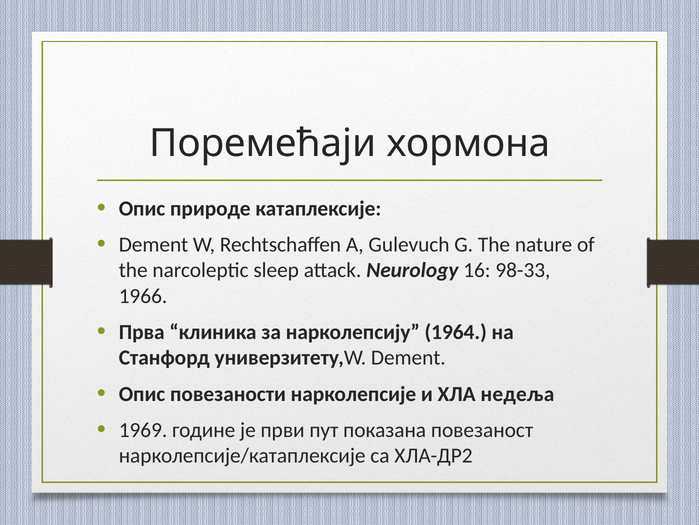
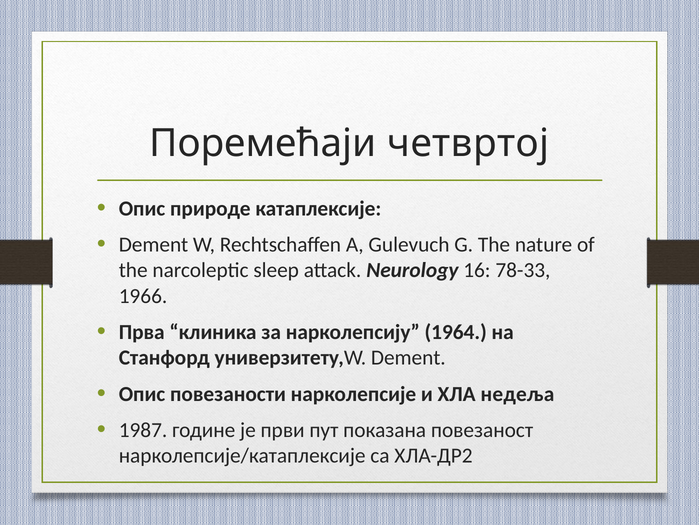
хормона: хормона -> четвртој
98-33: 98-33 -> 78-33
1969: 1969 -> 1987
